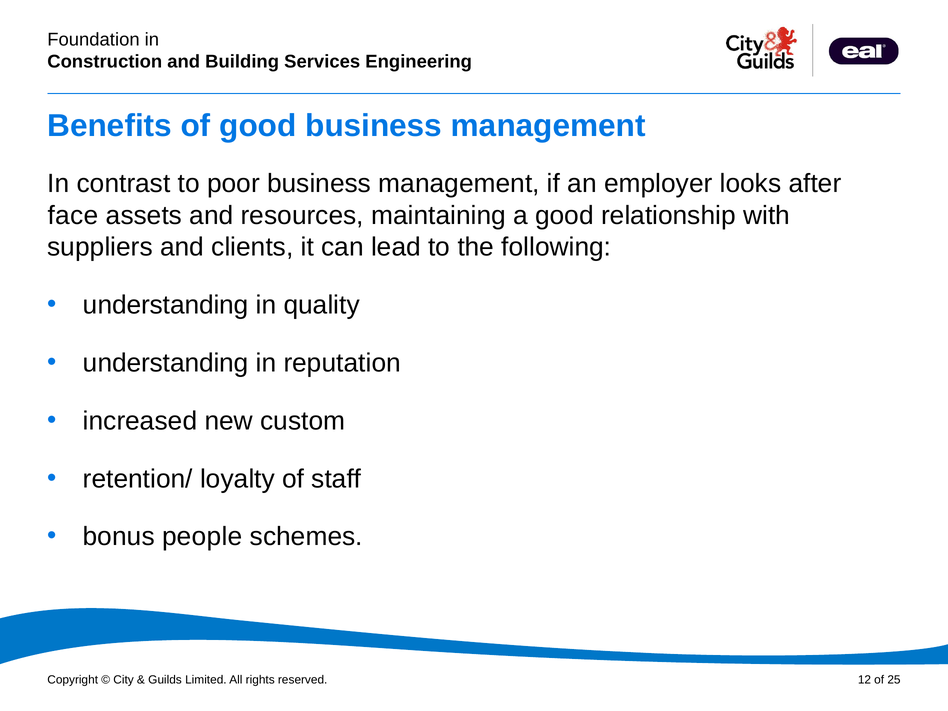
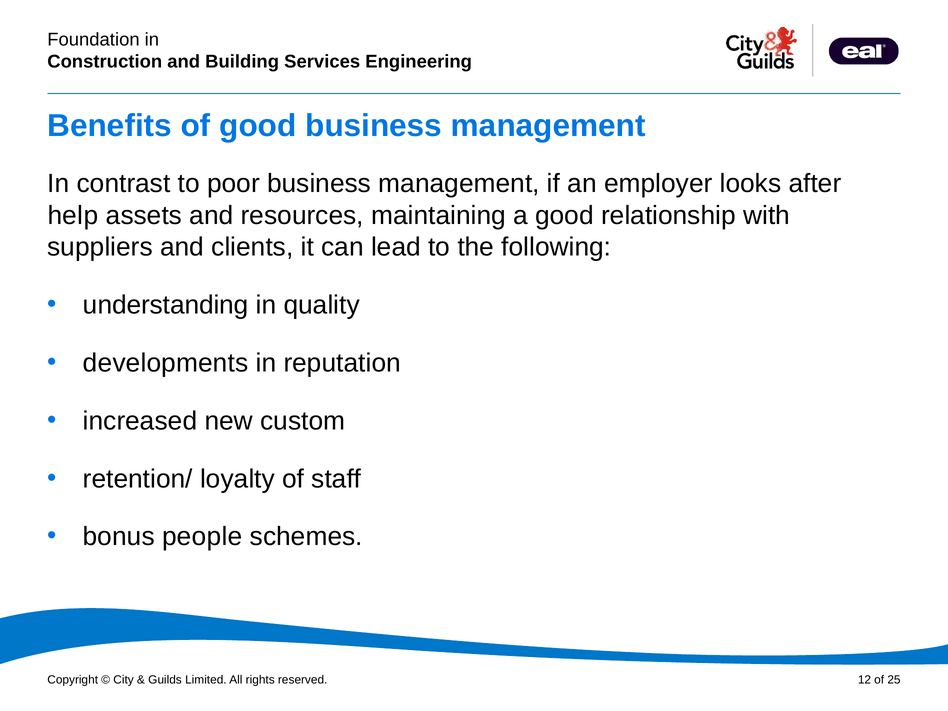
face: face -> help
understanding at (166, 363): understanding -> developments
